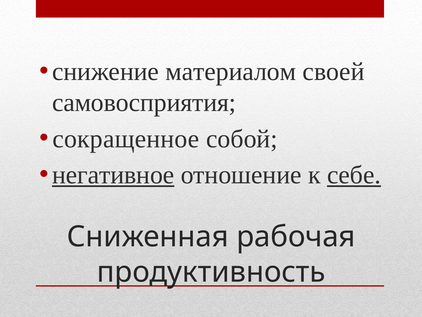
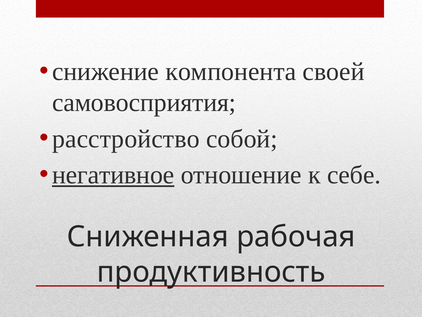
материалом: материалом -> компонента
сокращенное: сокращенное -> расстройство
себе underline: present -> none
